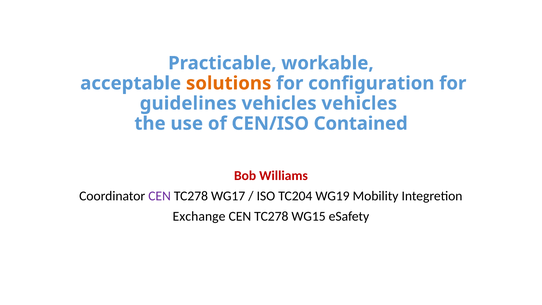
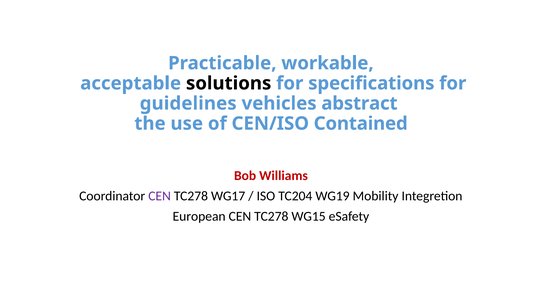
solutions colour: orange -> black
configuration: configuration -> specifications
vehicles vehicles: vehicles -> abstract
Exchange: Exchange -> European
